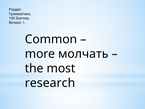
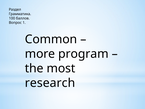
молчать: молчать -> program
